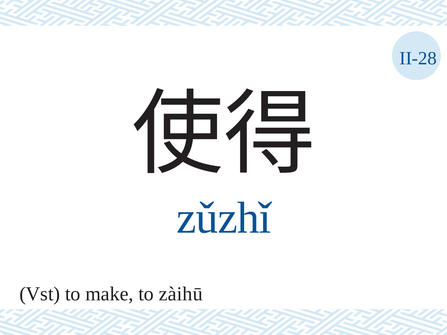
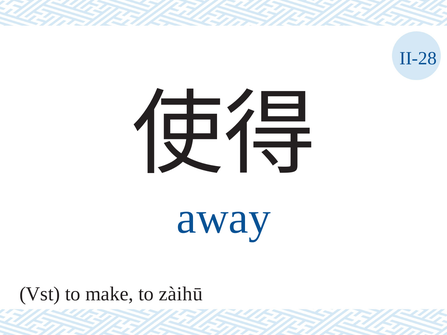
zǔzhǐ: zǔzhǐ -> away
